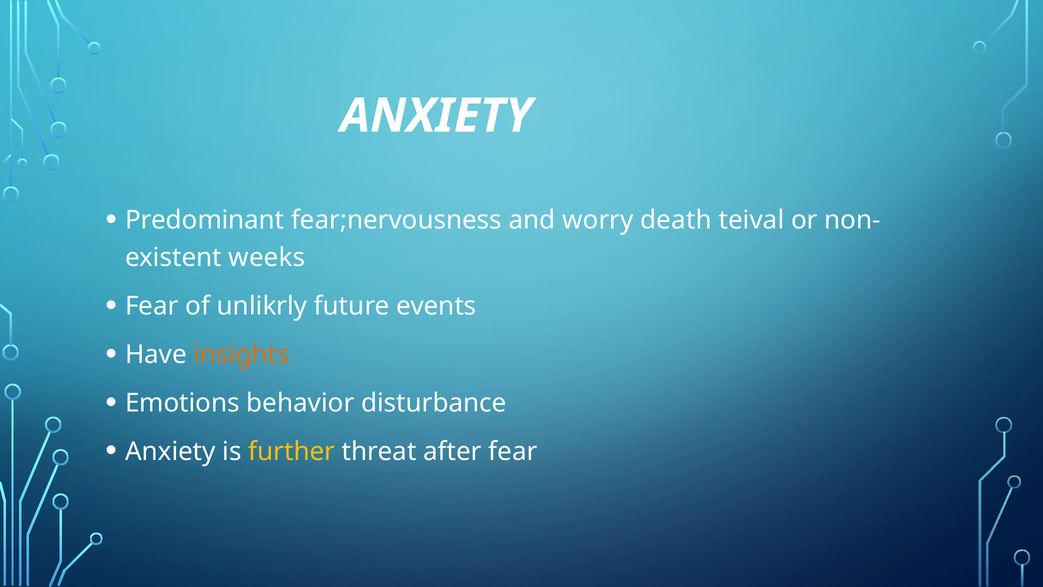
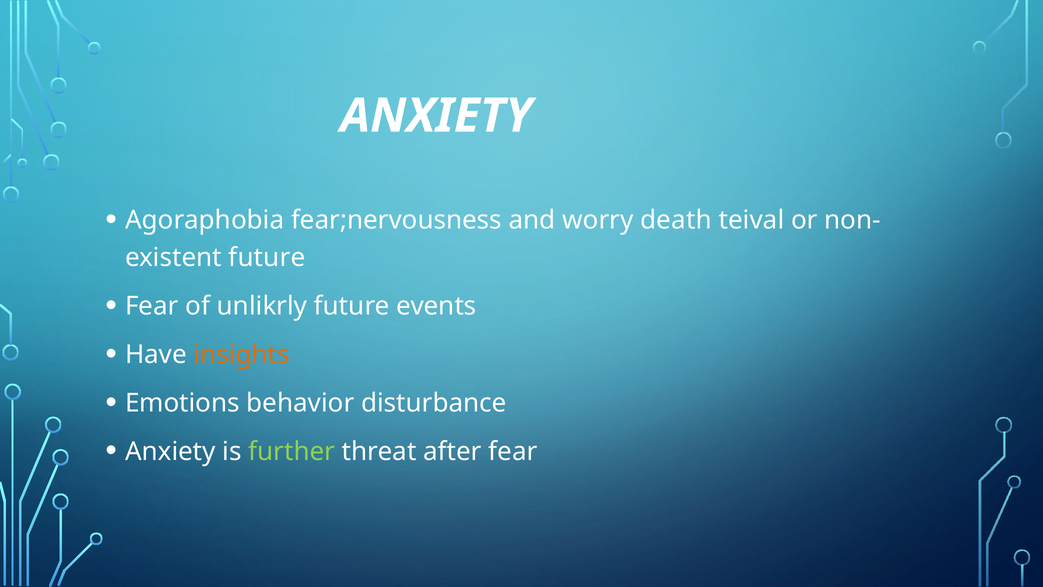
Predominant: Predominant -> Agoraphobia
weeks at (267, 258): weeks -> future
further colour: yellow -> light green
